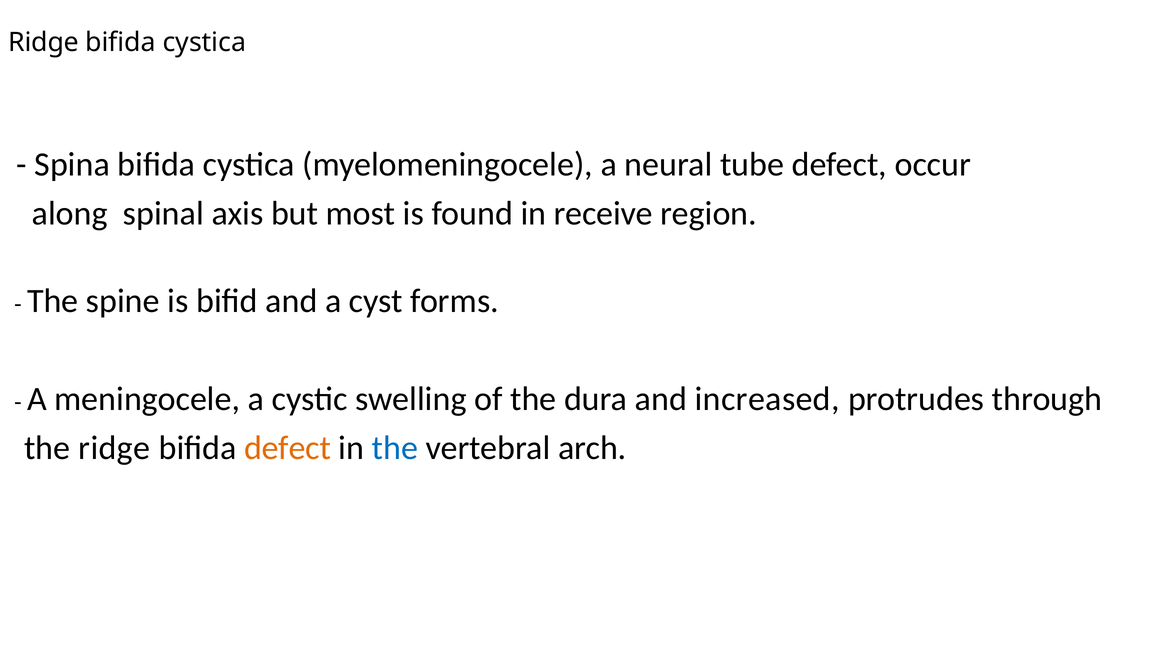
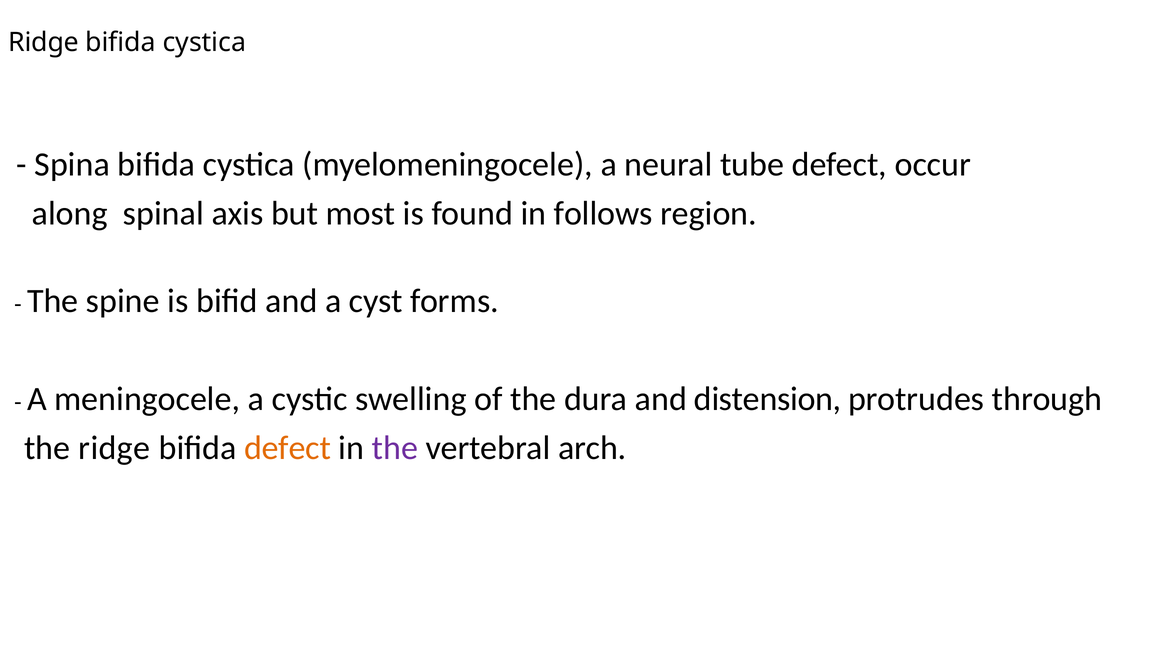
receive: receive -> follows
increased: increased -> distension
the at (395, 448) colour: blue -> purple
